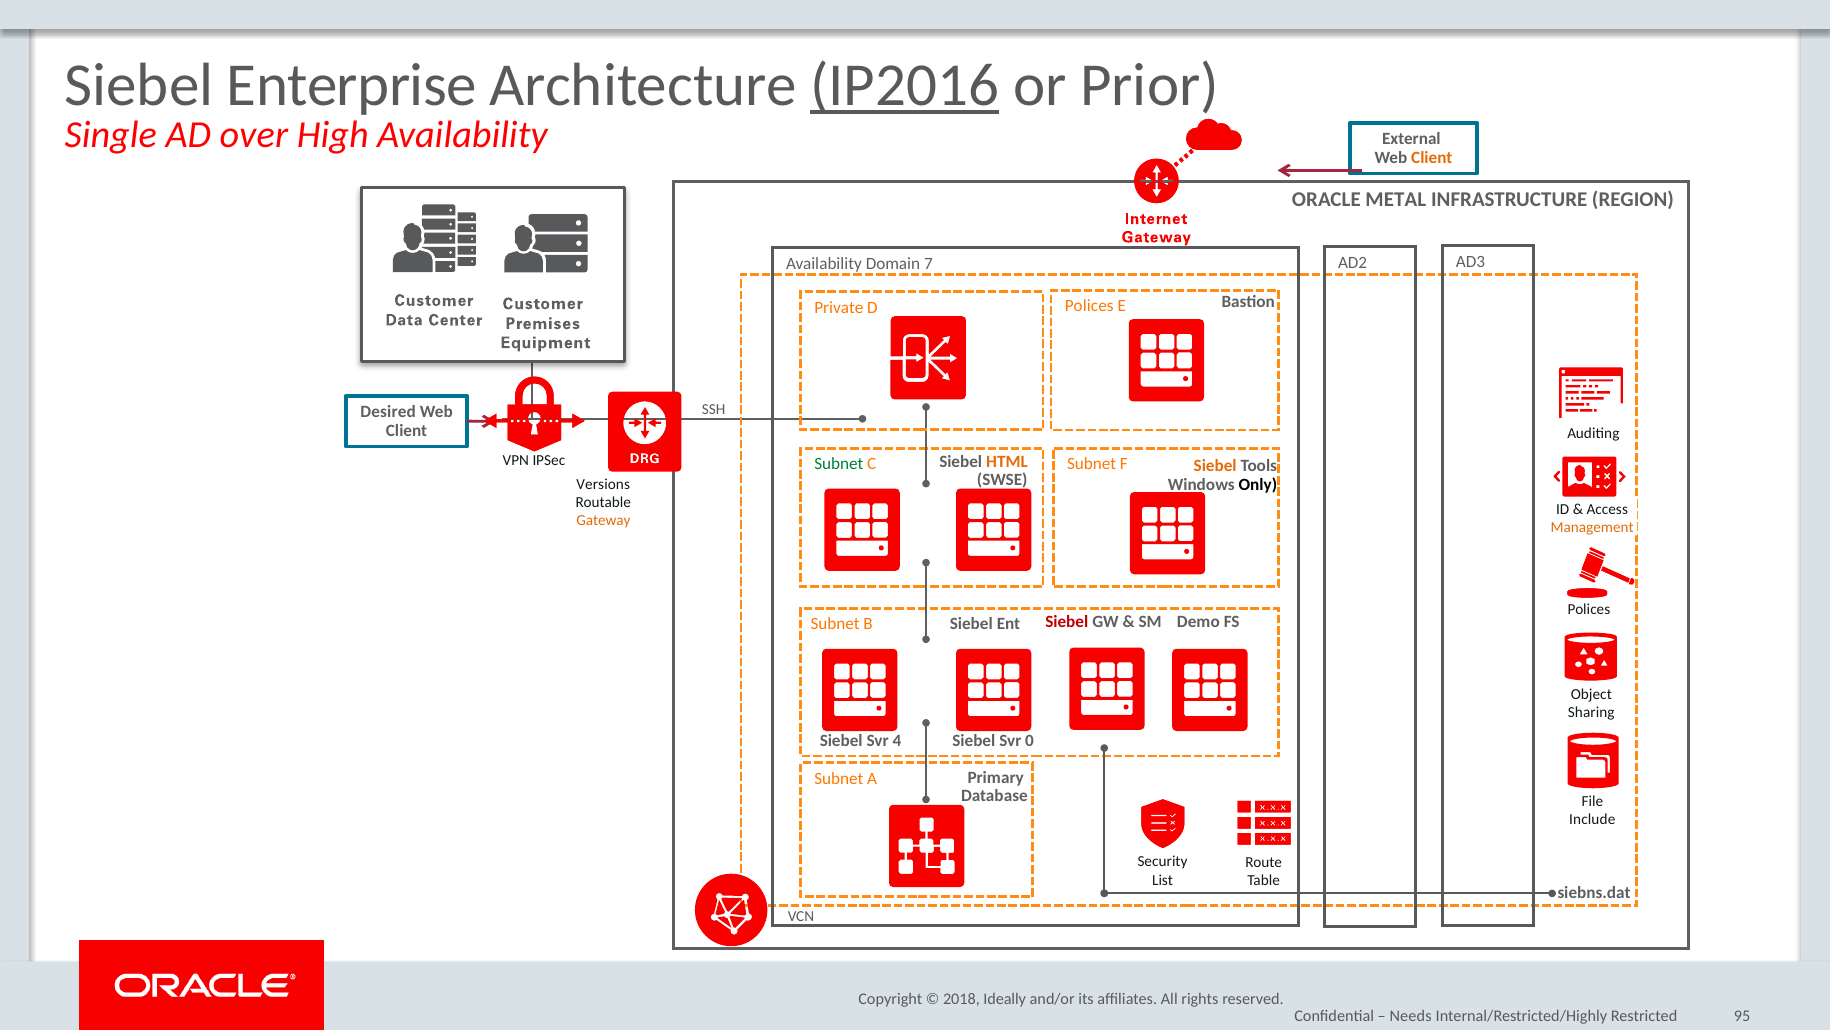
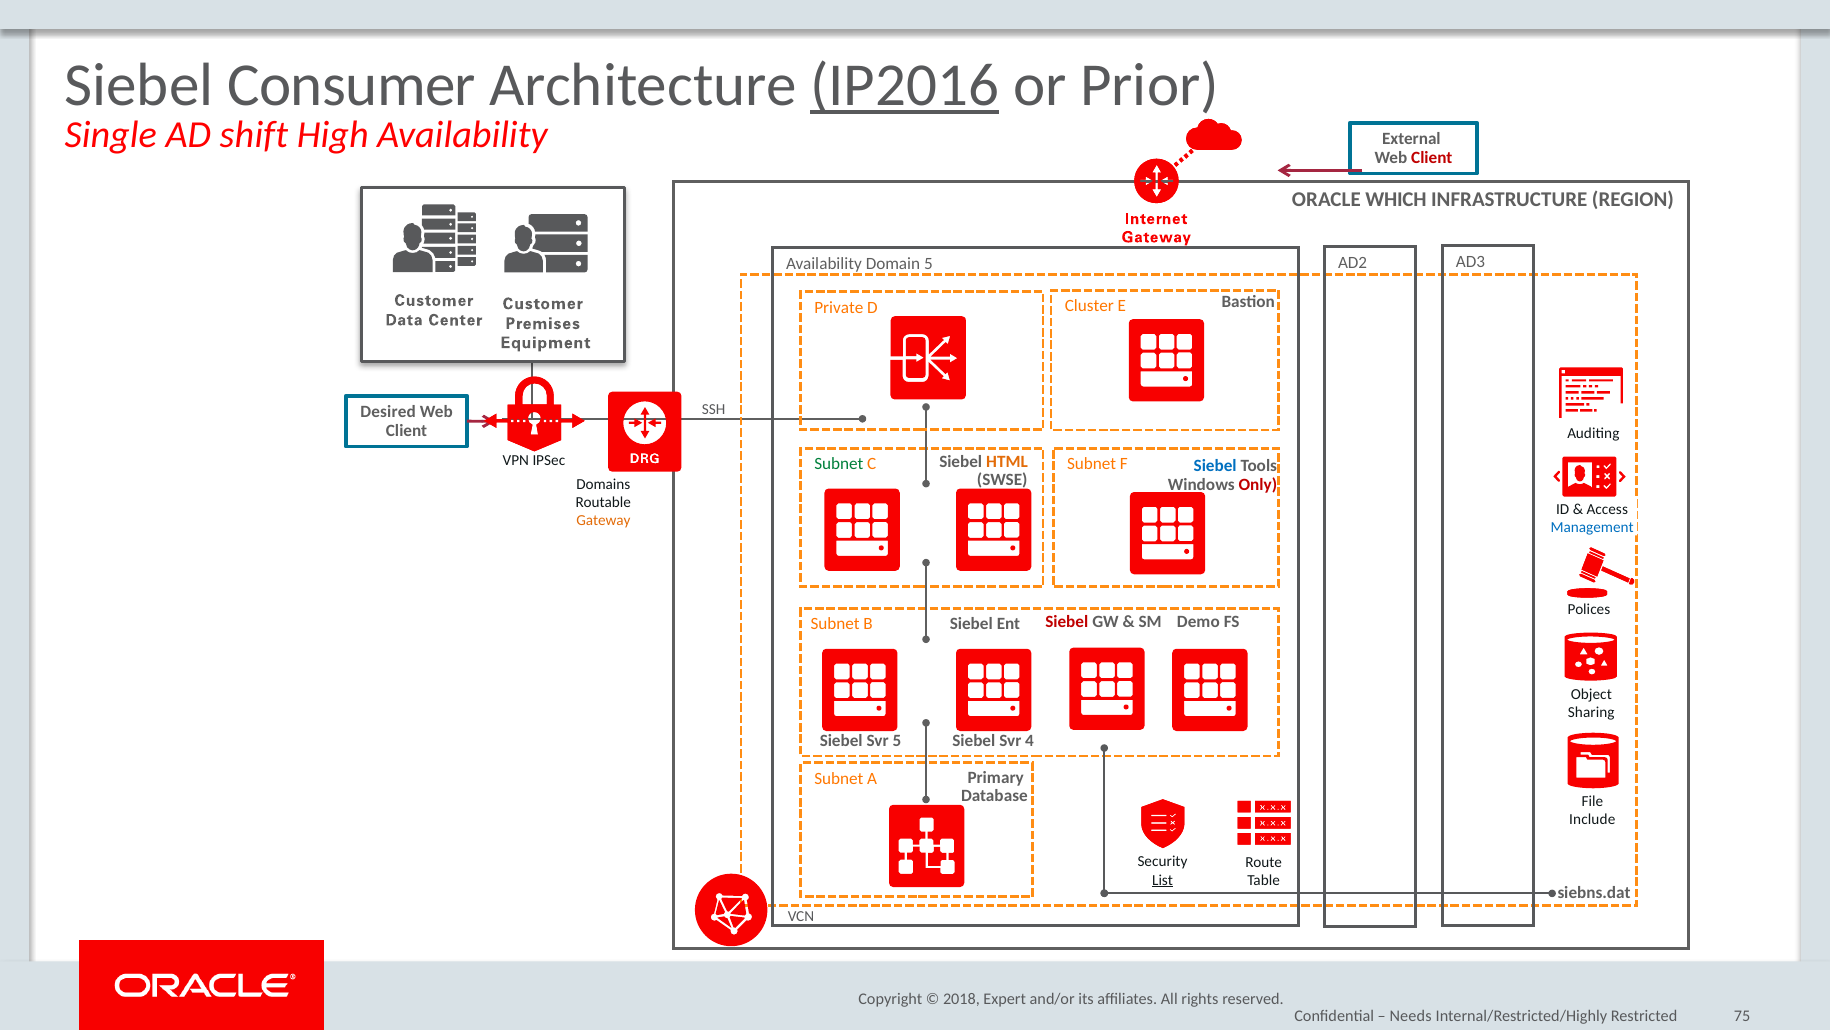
Enterprise: Enterprise -> Consumer
over: over -> shift
Client at (1432, 157) colour: orange -> red
METAL: METAL -> WHICH
Domain 7: 7 -> 5
Polices at (1089, 306): Polices -> Cluster
Siebel at (1215, 466) colour: orange -> blue
Versions: Versions -> Domains
Only colour: black -> red
Management colour: orange -> blue
Svr 4: 4 -> 5
0: 0 -> 4
List underline: none -> present
Ideally: Ideally -> Expert
95: 95 -> 75
